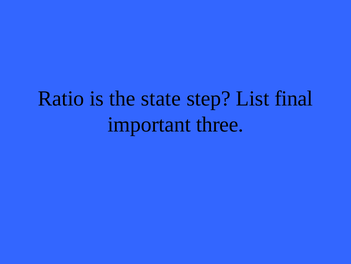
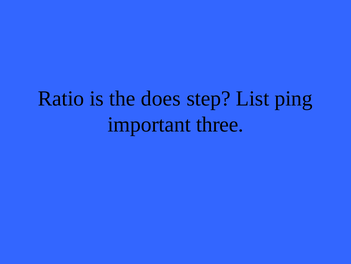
state: state -> does
final: final -> ping
